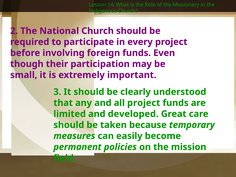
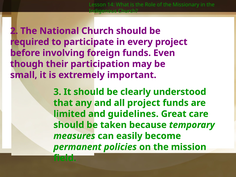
developed: developed -> guidelines
